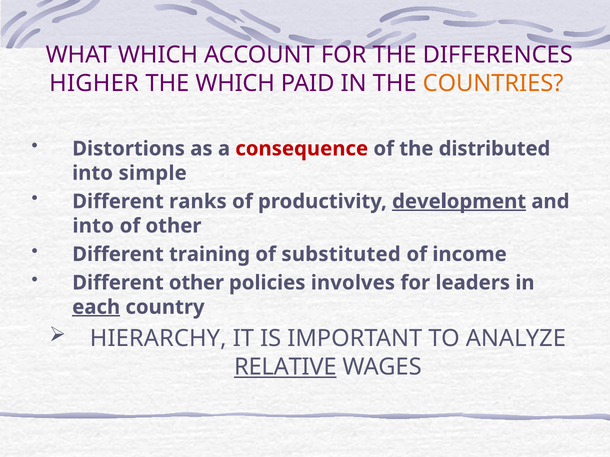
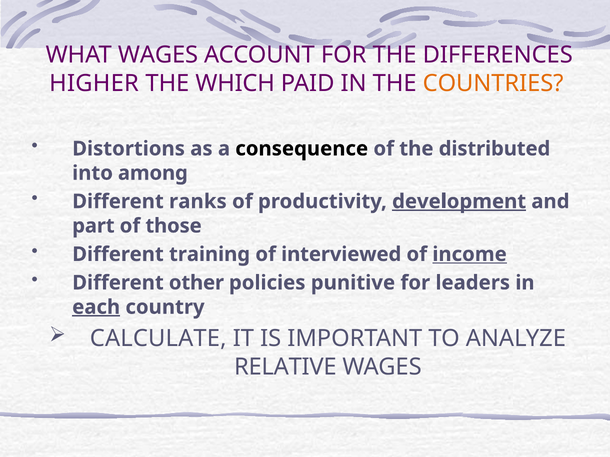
WHAT WHICH: WHICH -> WAGES
consequence colour: red -> black
simple: simple -> among
into at (93, 226): into -> part
of other: other -> those
substituted: substituted -> interviewed
income underline: none -> present
involves: involves -> punitive
HIERARCHY: HIERARCHY -> CALCULATE
RELATIVE underline: present -> none
